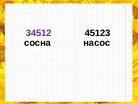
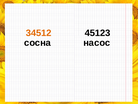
34512 colour: purple -> orange
